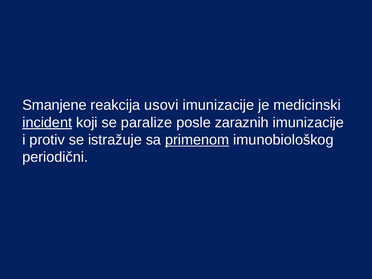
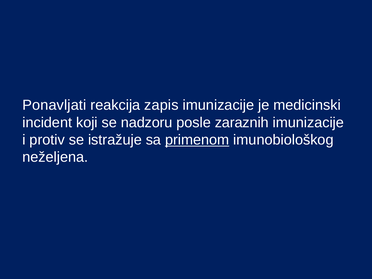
Smanjene: Smanjene -> Ponavljati
usovi: usovi -> zapis
incident underline: present -> none
paralize: paralize -> nadzoru
periodični: periodični -> neželjena
